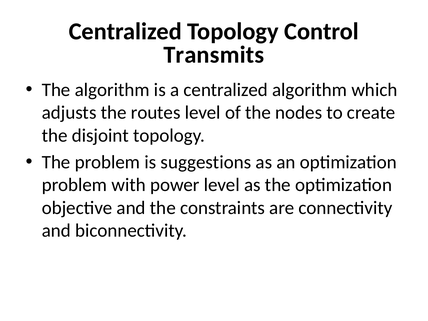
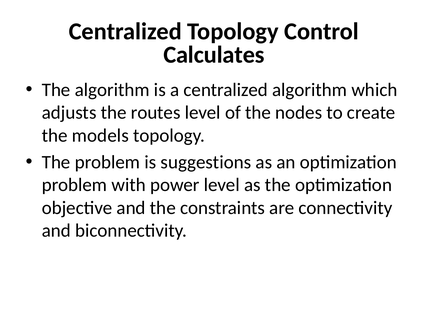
Transmits: Transmits -> Calculates
disjoint: disjoint -> models
